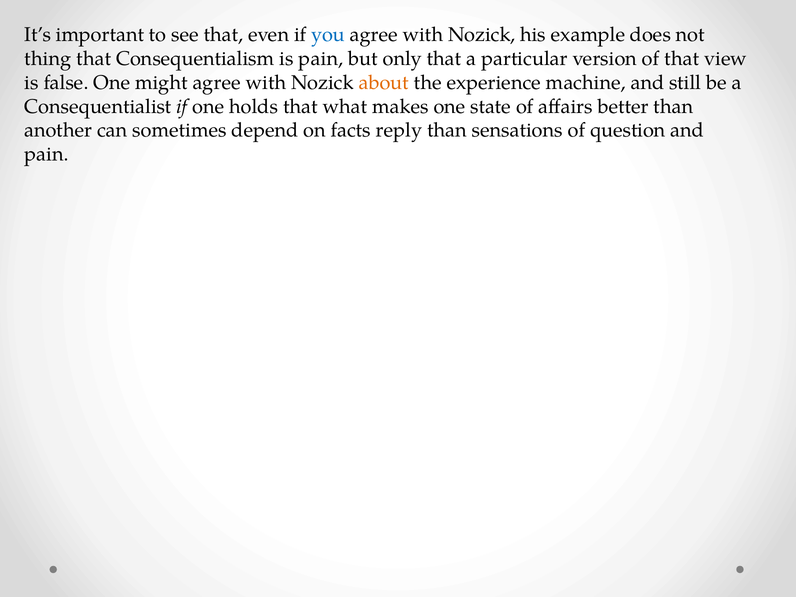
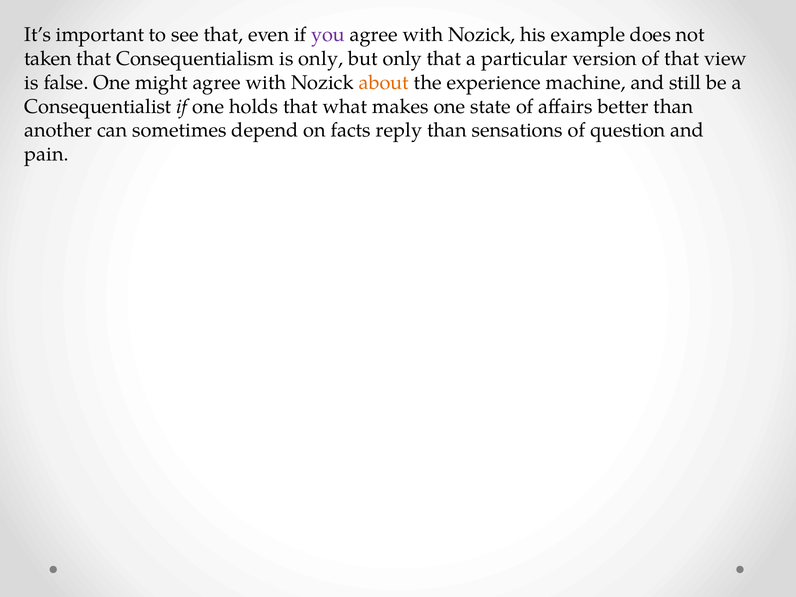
you colour: blue -> purple
thing: thing -> taken
is pain: pain -> only
